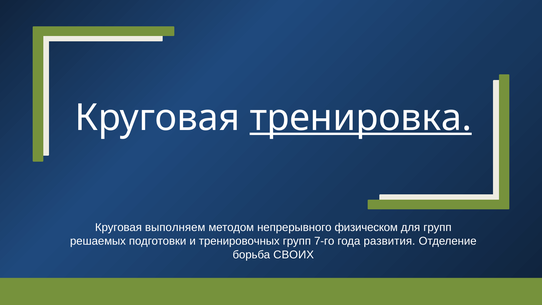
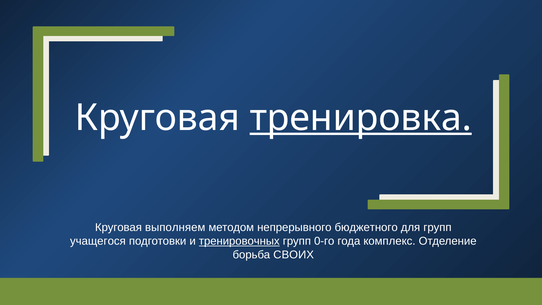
физическом: физическом -> бюджетного
решаемых: решаемых -> учащегося
тренировочных underline: none -> present
7-го: 7-го -> 0-го
развития: развития -> комплекс
